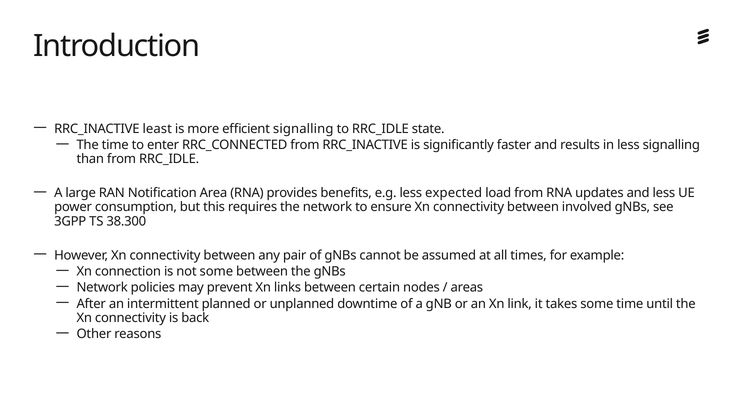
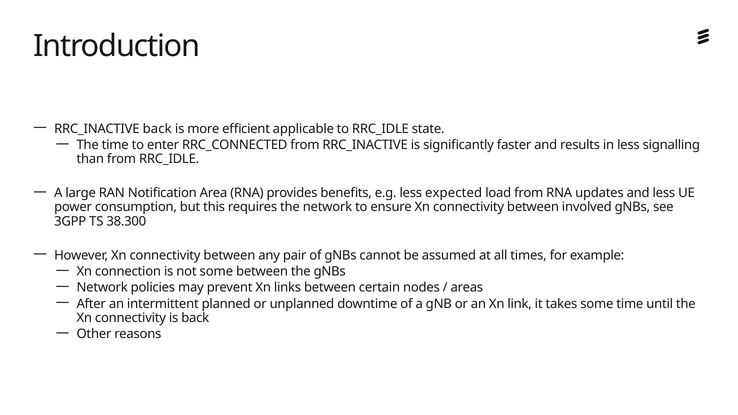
RRC_INACTIVE least: least -> back
efficient signalling: signalling -> applicable
